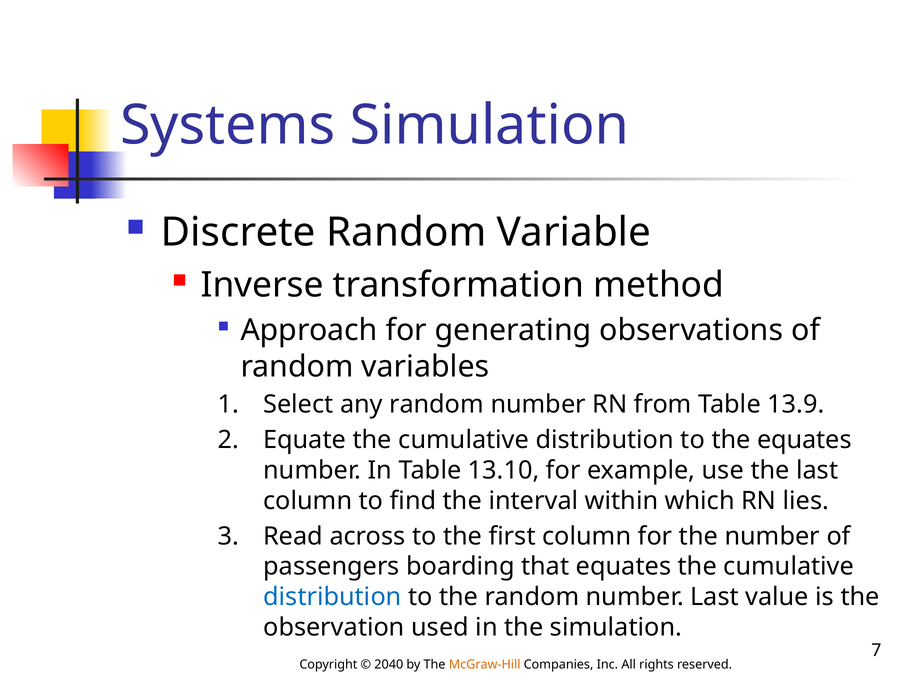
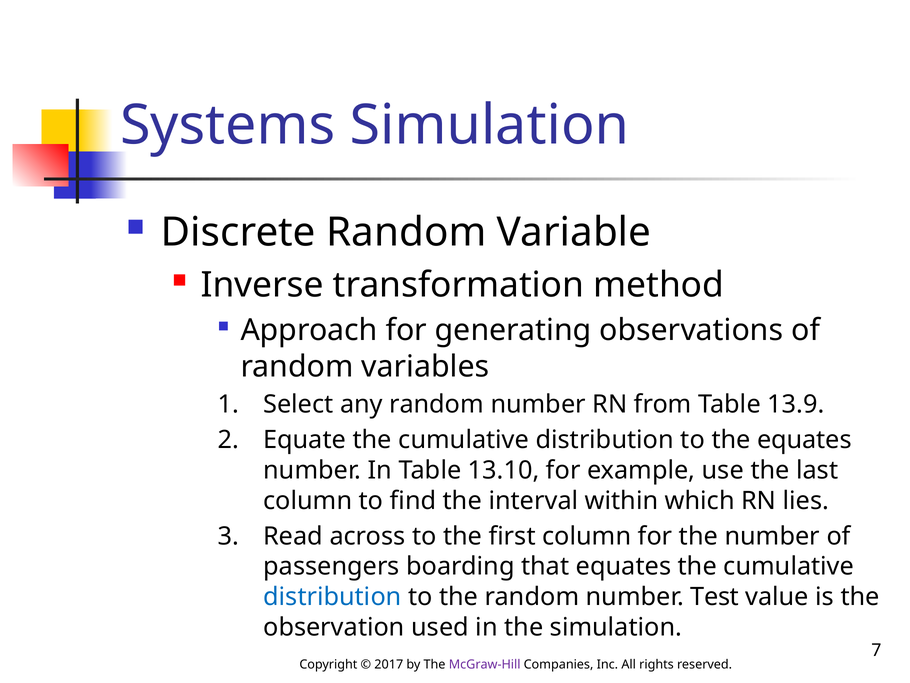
number Last: Last -> Test
2040: 2040 -> 2017
McGraw-Hill colour: orange -> purple
